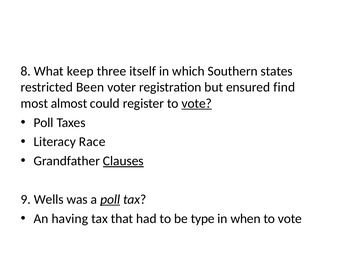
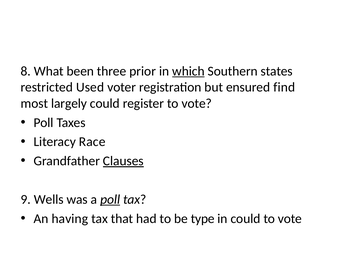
keep: keep -> been
itself: itself -> prior
which underline: none -> present
Been: Been -> Used
almost: almost -> largely
vote at (197, 103) underline: present -> none
in when: when -> could
